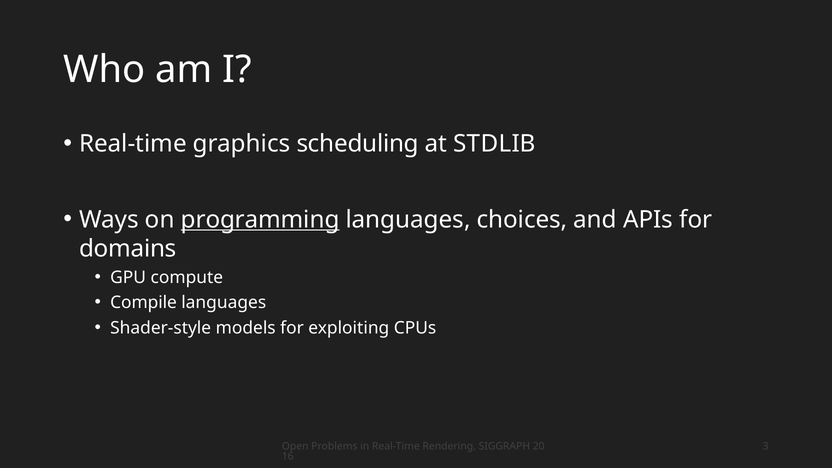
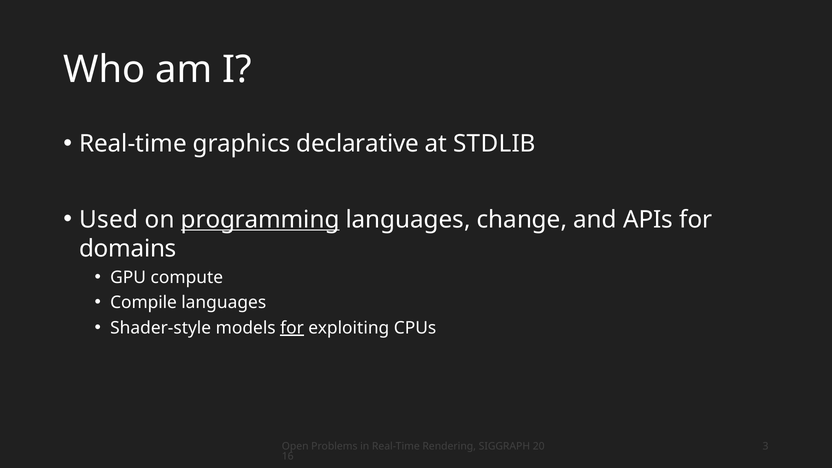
scheduling: scheduling -> declarative
Ways: Ways -> Used
choices: choices -> change
for at (292, 328) underline: none -> present
